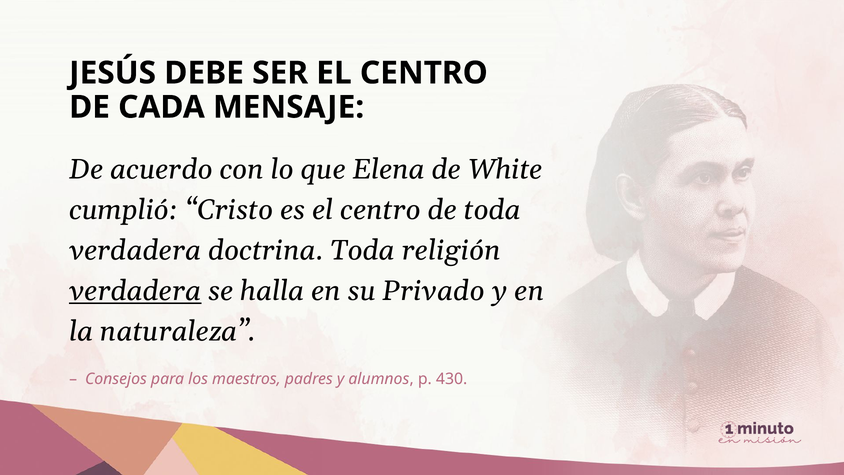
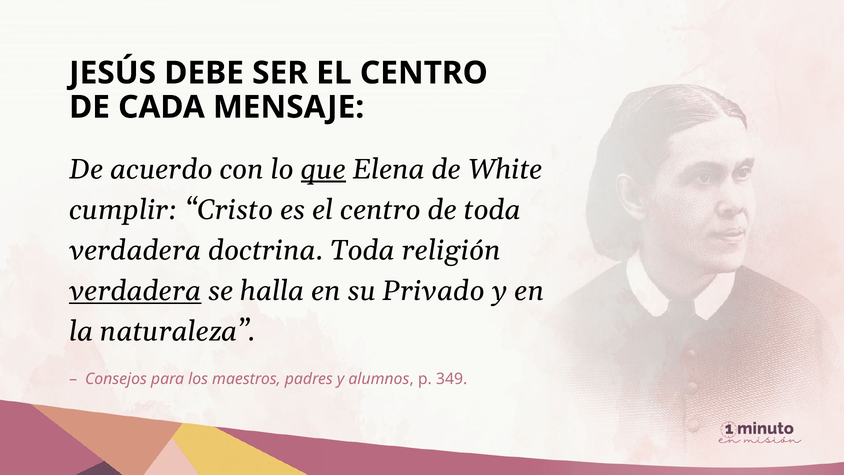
que underline: none -> present
cumplió: cumplió -> cumplir
430: 430 -> 349
